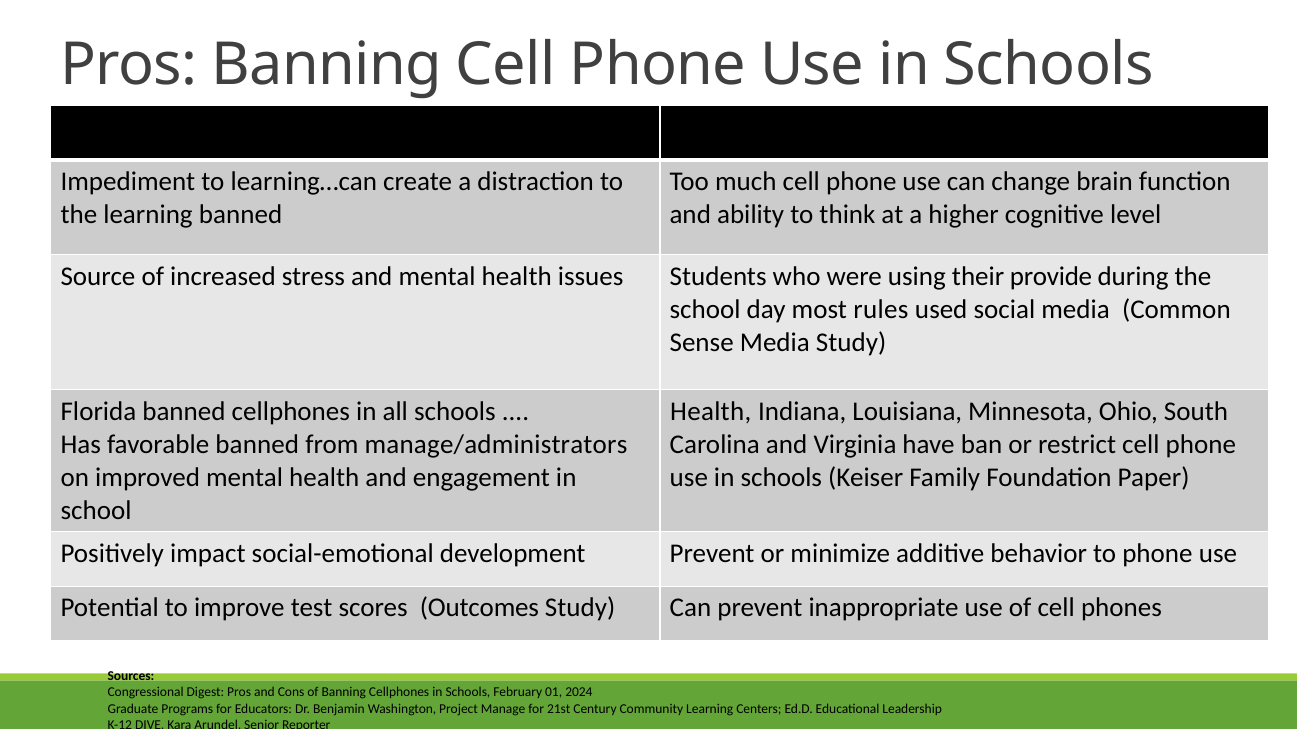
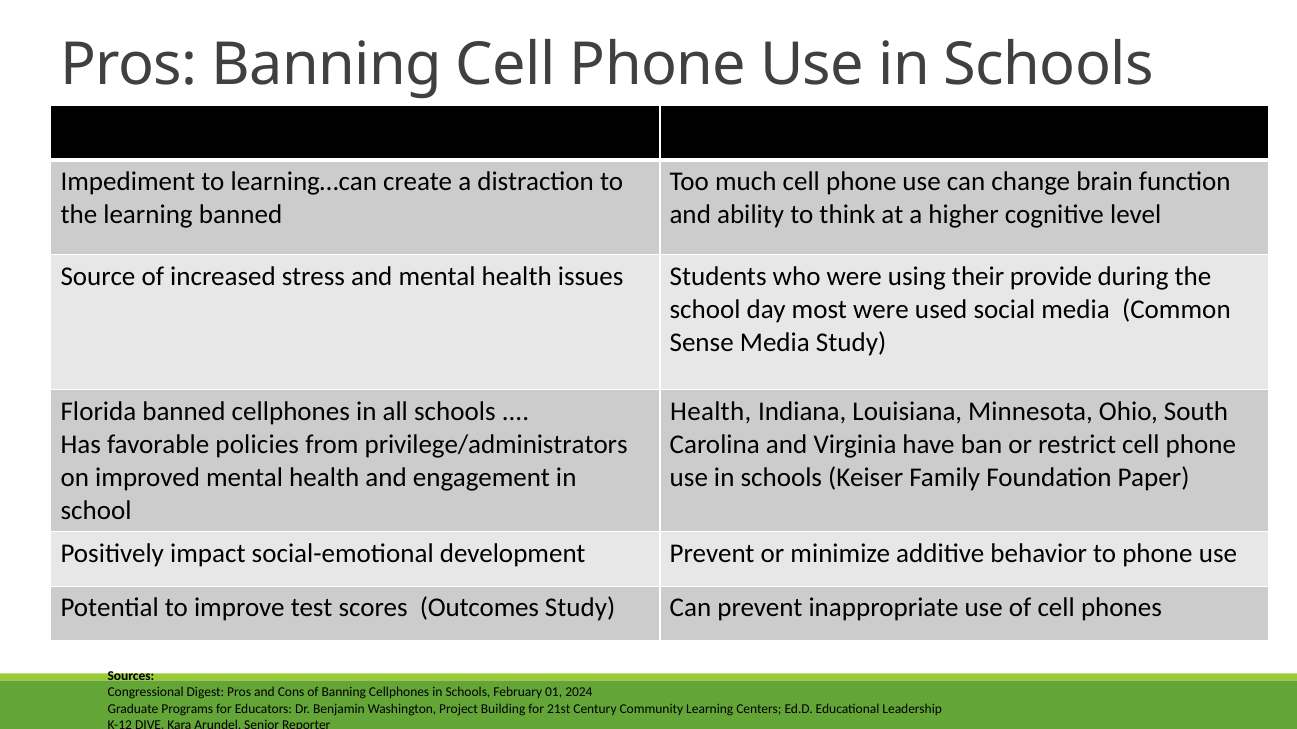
most rules: rules -> were
favorable banned: banned -> policies
manage/administrators: manage/administrators -> privilege/administrators
Manage: Manage -> Building
